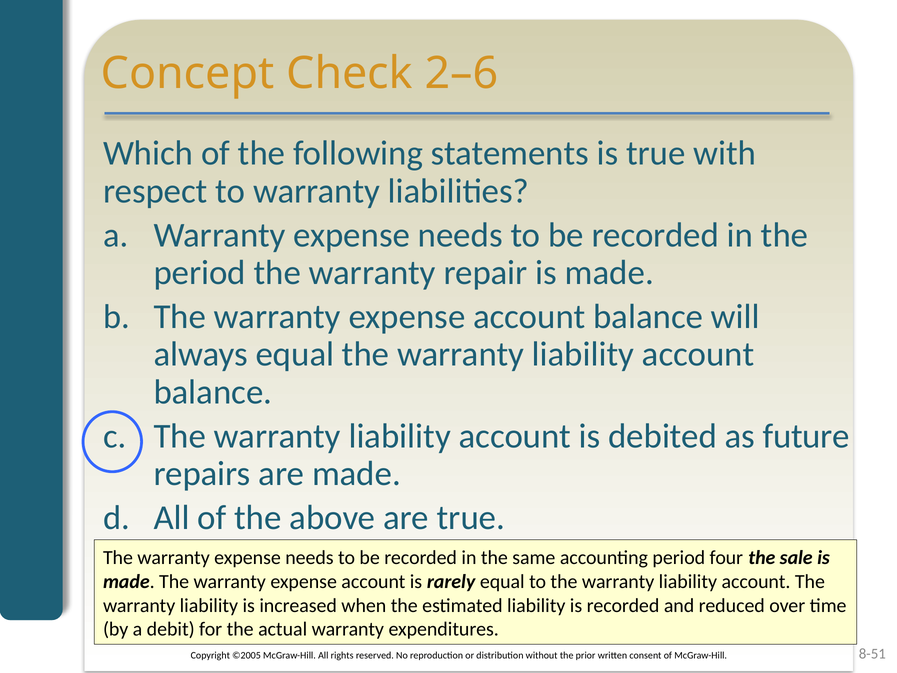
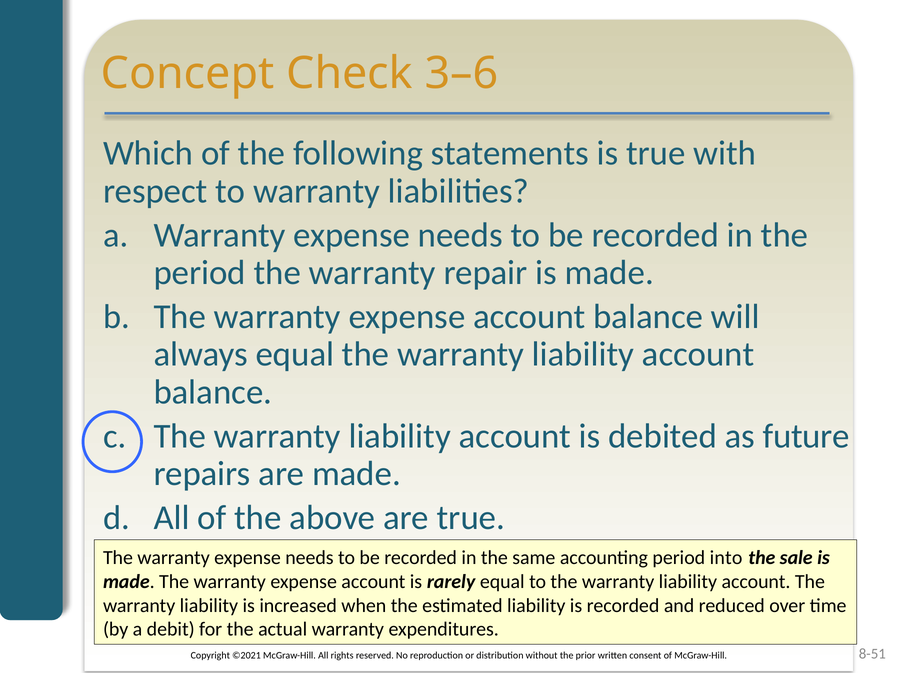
2–6: 2–6 -> 3–6
four: four -> into
©2005: ©2005 -> ©2021
